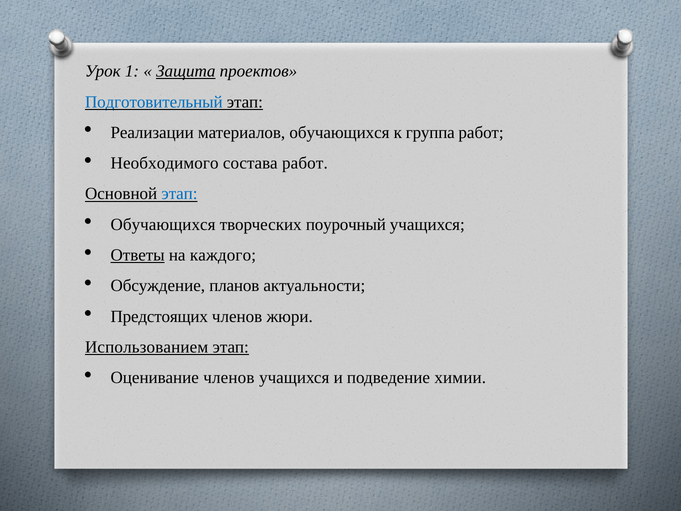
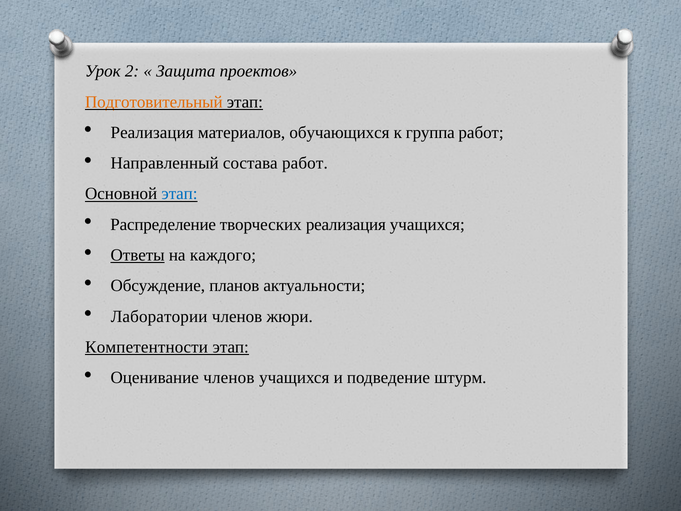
1: 1 -> 2
Защита underline: present -> none
Подготовительный colour: blue -> orange
Реализации at (152, 132): Реализации -> Реализация
Необходимого: Необходимого -> Направленный
Обучающихся at (163, 224): Обучающихся -> Распределение
творческих поурочный: поурочный -> реализация
Предстоящих: Предстоящих -> Лаборатории
Использованием: Использованием -> Компетентности
химии: химии -> штурм
